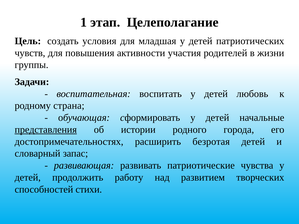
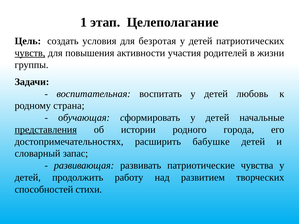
младшая: младшая -> безротая
чувств underline: none -> present
безротая: безротая -> бабушке
